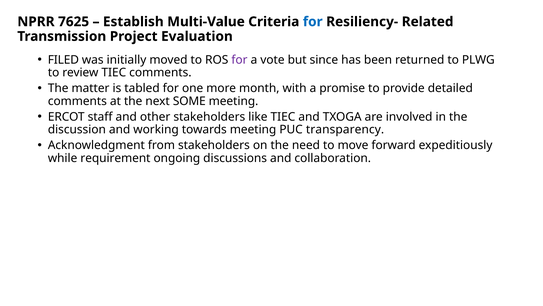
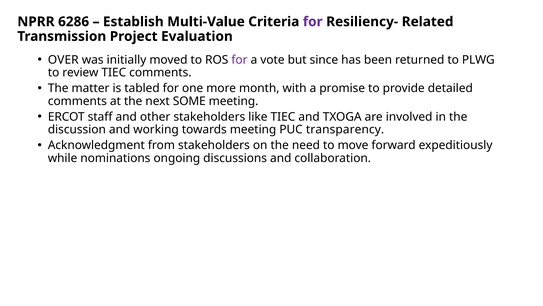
7625: 7625 -> 6286
for at (313, 22) colour: blue -> purple
FILED: FILED -> OVER
requirement: requirement -> nominations
